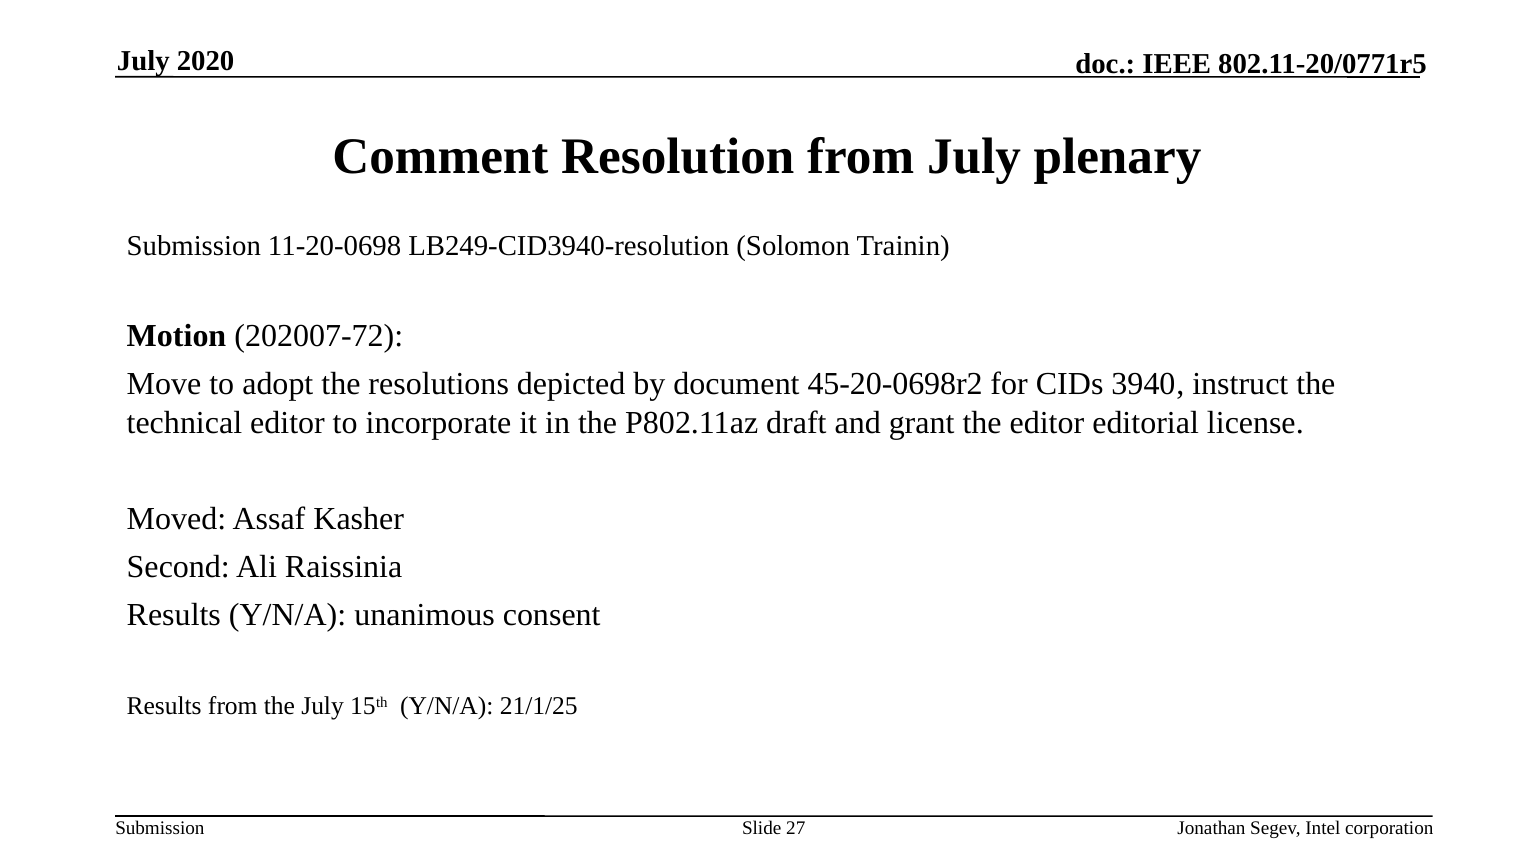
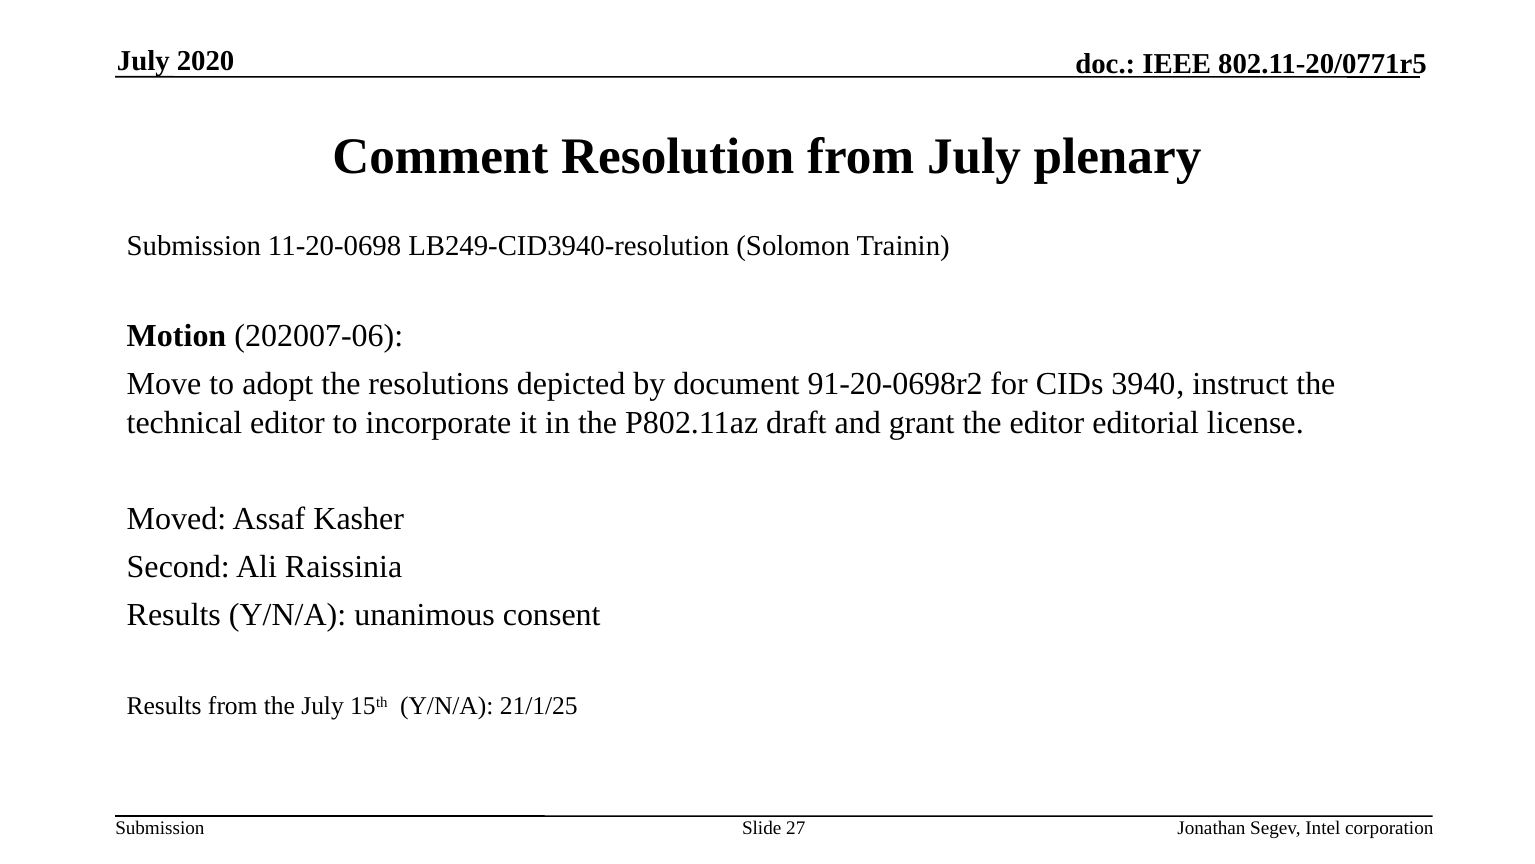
202007-72: 202007-72 -> 202007-06
45-20-0698r2: 45-20-0698r2 -> 91-20-0698r2
